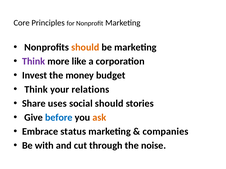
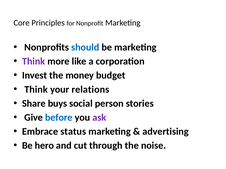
should at (85, 47) colour: orange -> blue
uses: uses -> buys
social should: should -> person
ask colour: orange -> purple
companies: companies -> advertising
with: with -> hero
